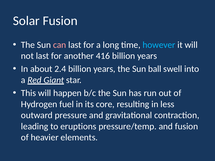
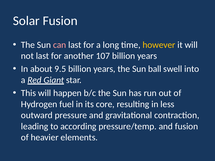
however colour: light blue -> yellow
416: 416 -> 107
2.4: 2.4 -> 9.5
eruptions: eruptions -> according
